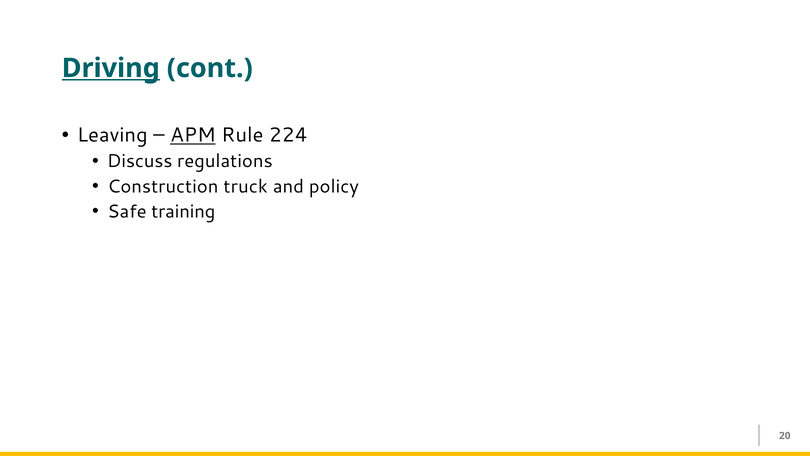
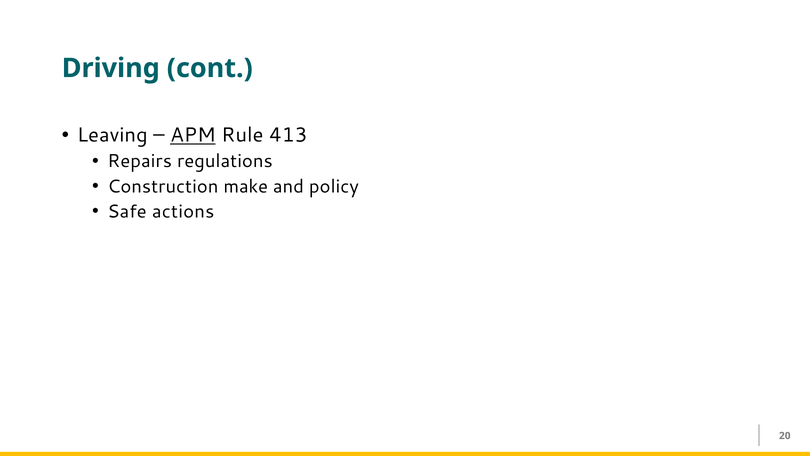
Driving underline: present -> none
224: 224 -> 413
Discuss: Discuss -> Repairs
truck: truck -> make
training: training -> actions
